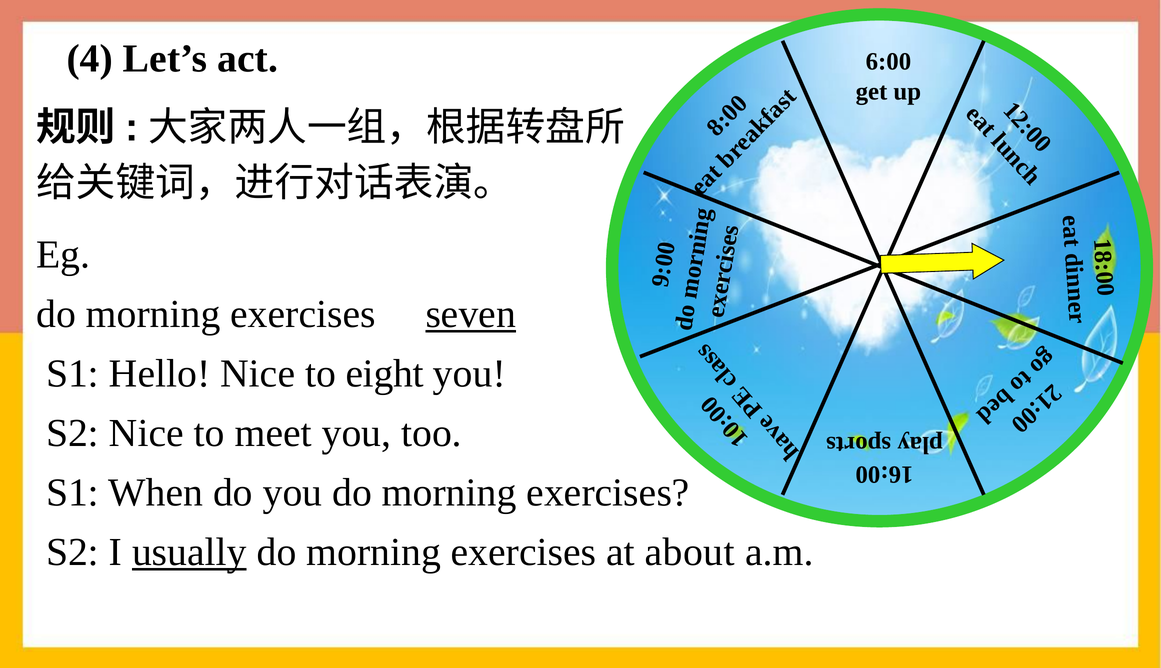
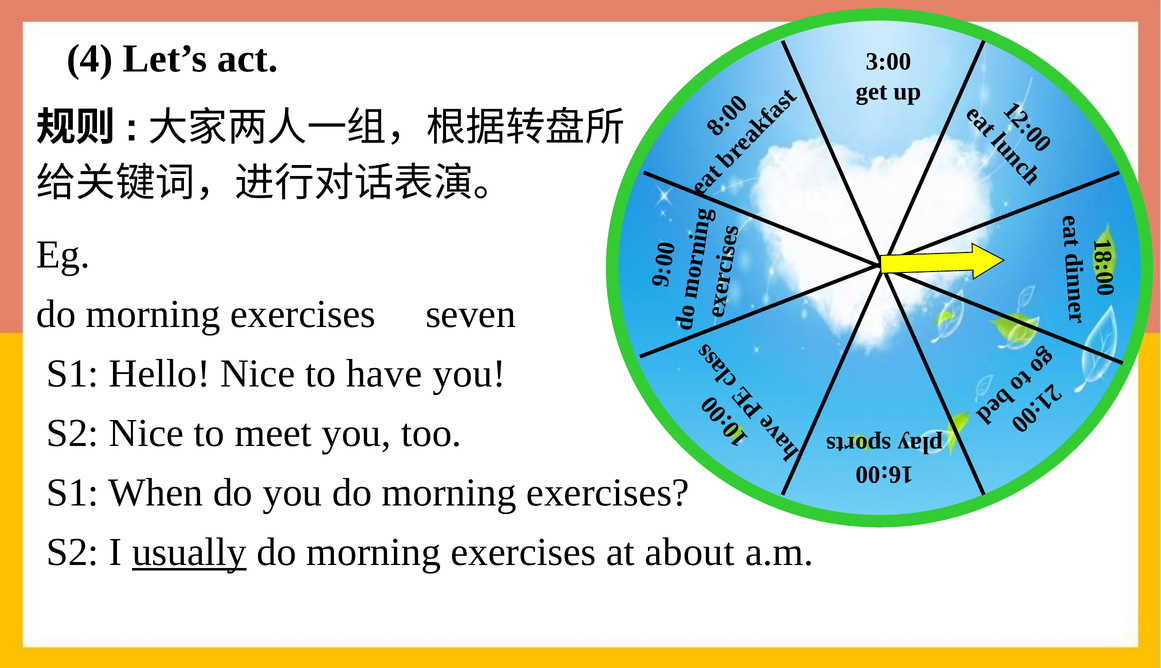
6:00: 6:00 -> 3:00
seven underline: present -> none
eight: eight -> have
